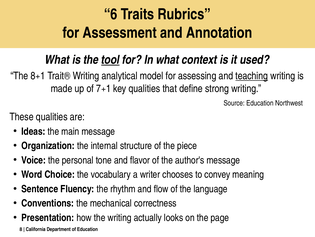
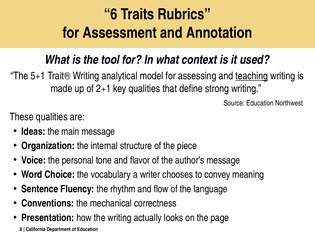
tool underline: present -> none
8+1: 8+1 -> 5+1
7+1: 7+1 -> 2+1
